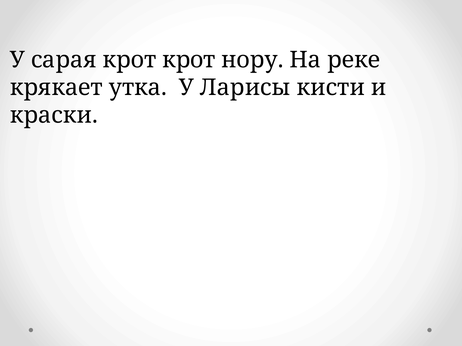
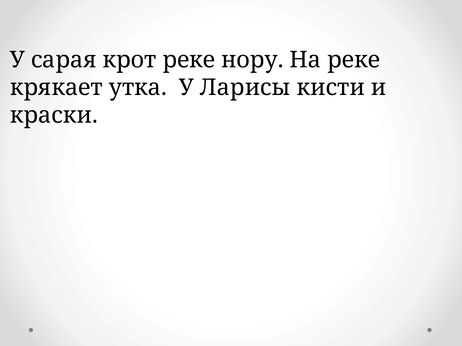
крот крот: крот -> реке
